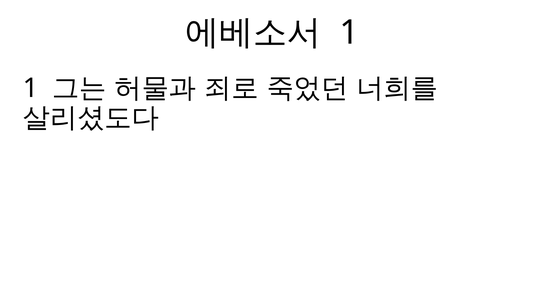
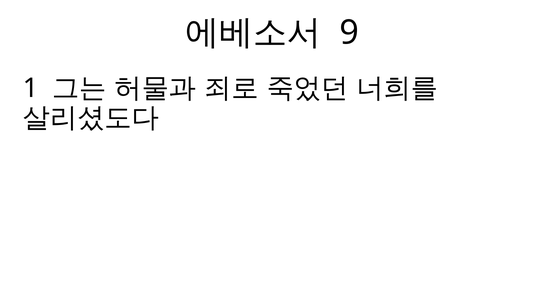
1 at (349, 33): 1 -> 9
